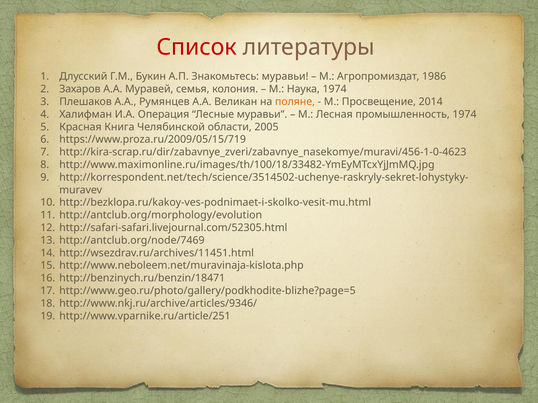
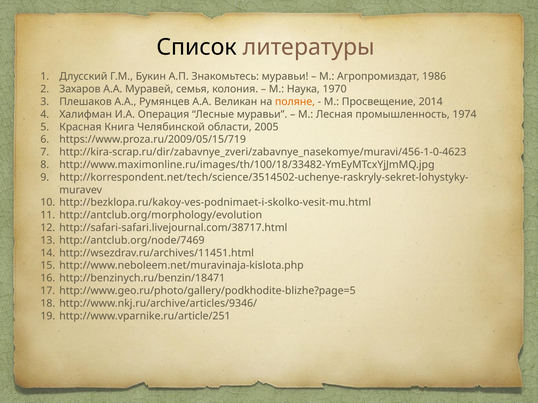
Список colour: red -> black
Наука 1974: 1974 -> 1970
http://safari-safari.livejournal.com/52305.html: http://safari-safari.livejournal.com/52305.html -> http://safari-safari.livejournal.com/38717.html
